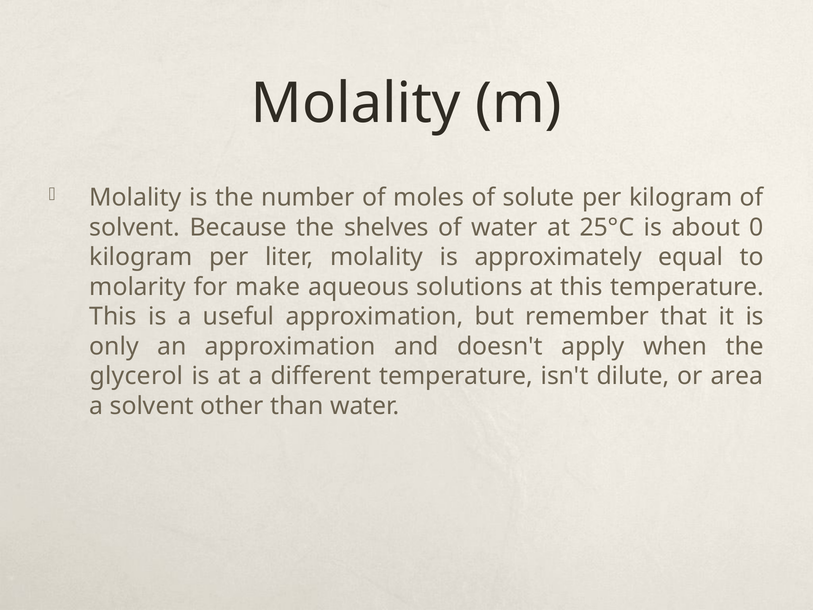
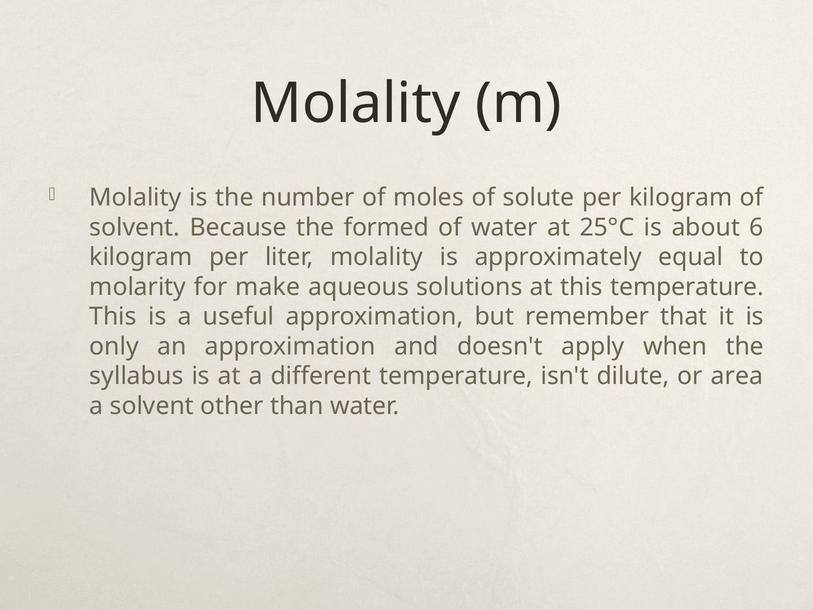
shelves: shelves -> formed
0: 0 -> 6
glycerol: glycerol -> syllabus
